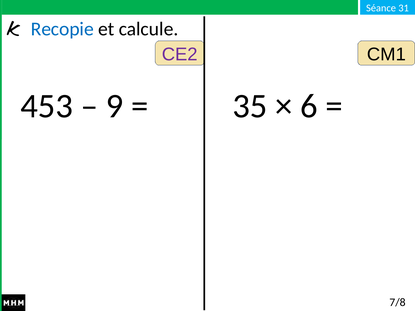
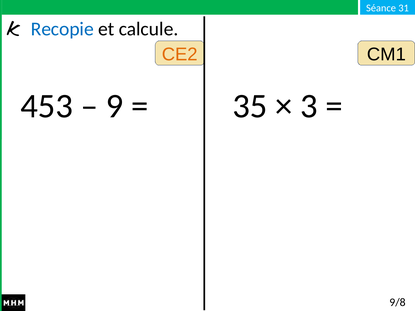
CE2 colour: purple -> orange
6: 6 -> 3
7/8: 7/8 -> 9/8
